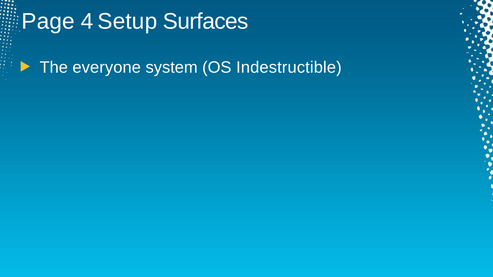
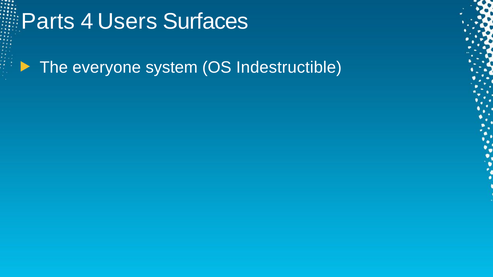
Page: Page -> Parts
Setup: Setup -> Users
